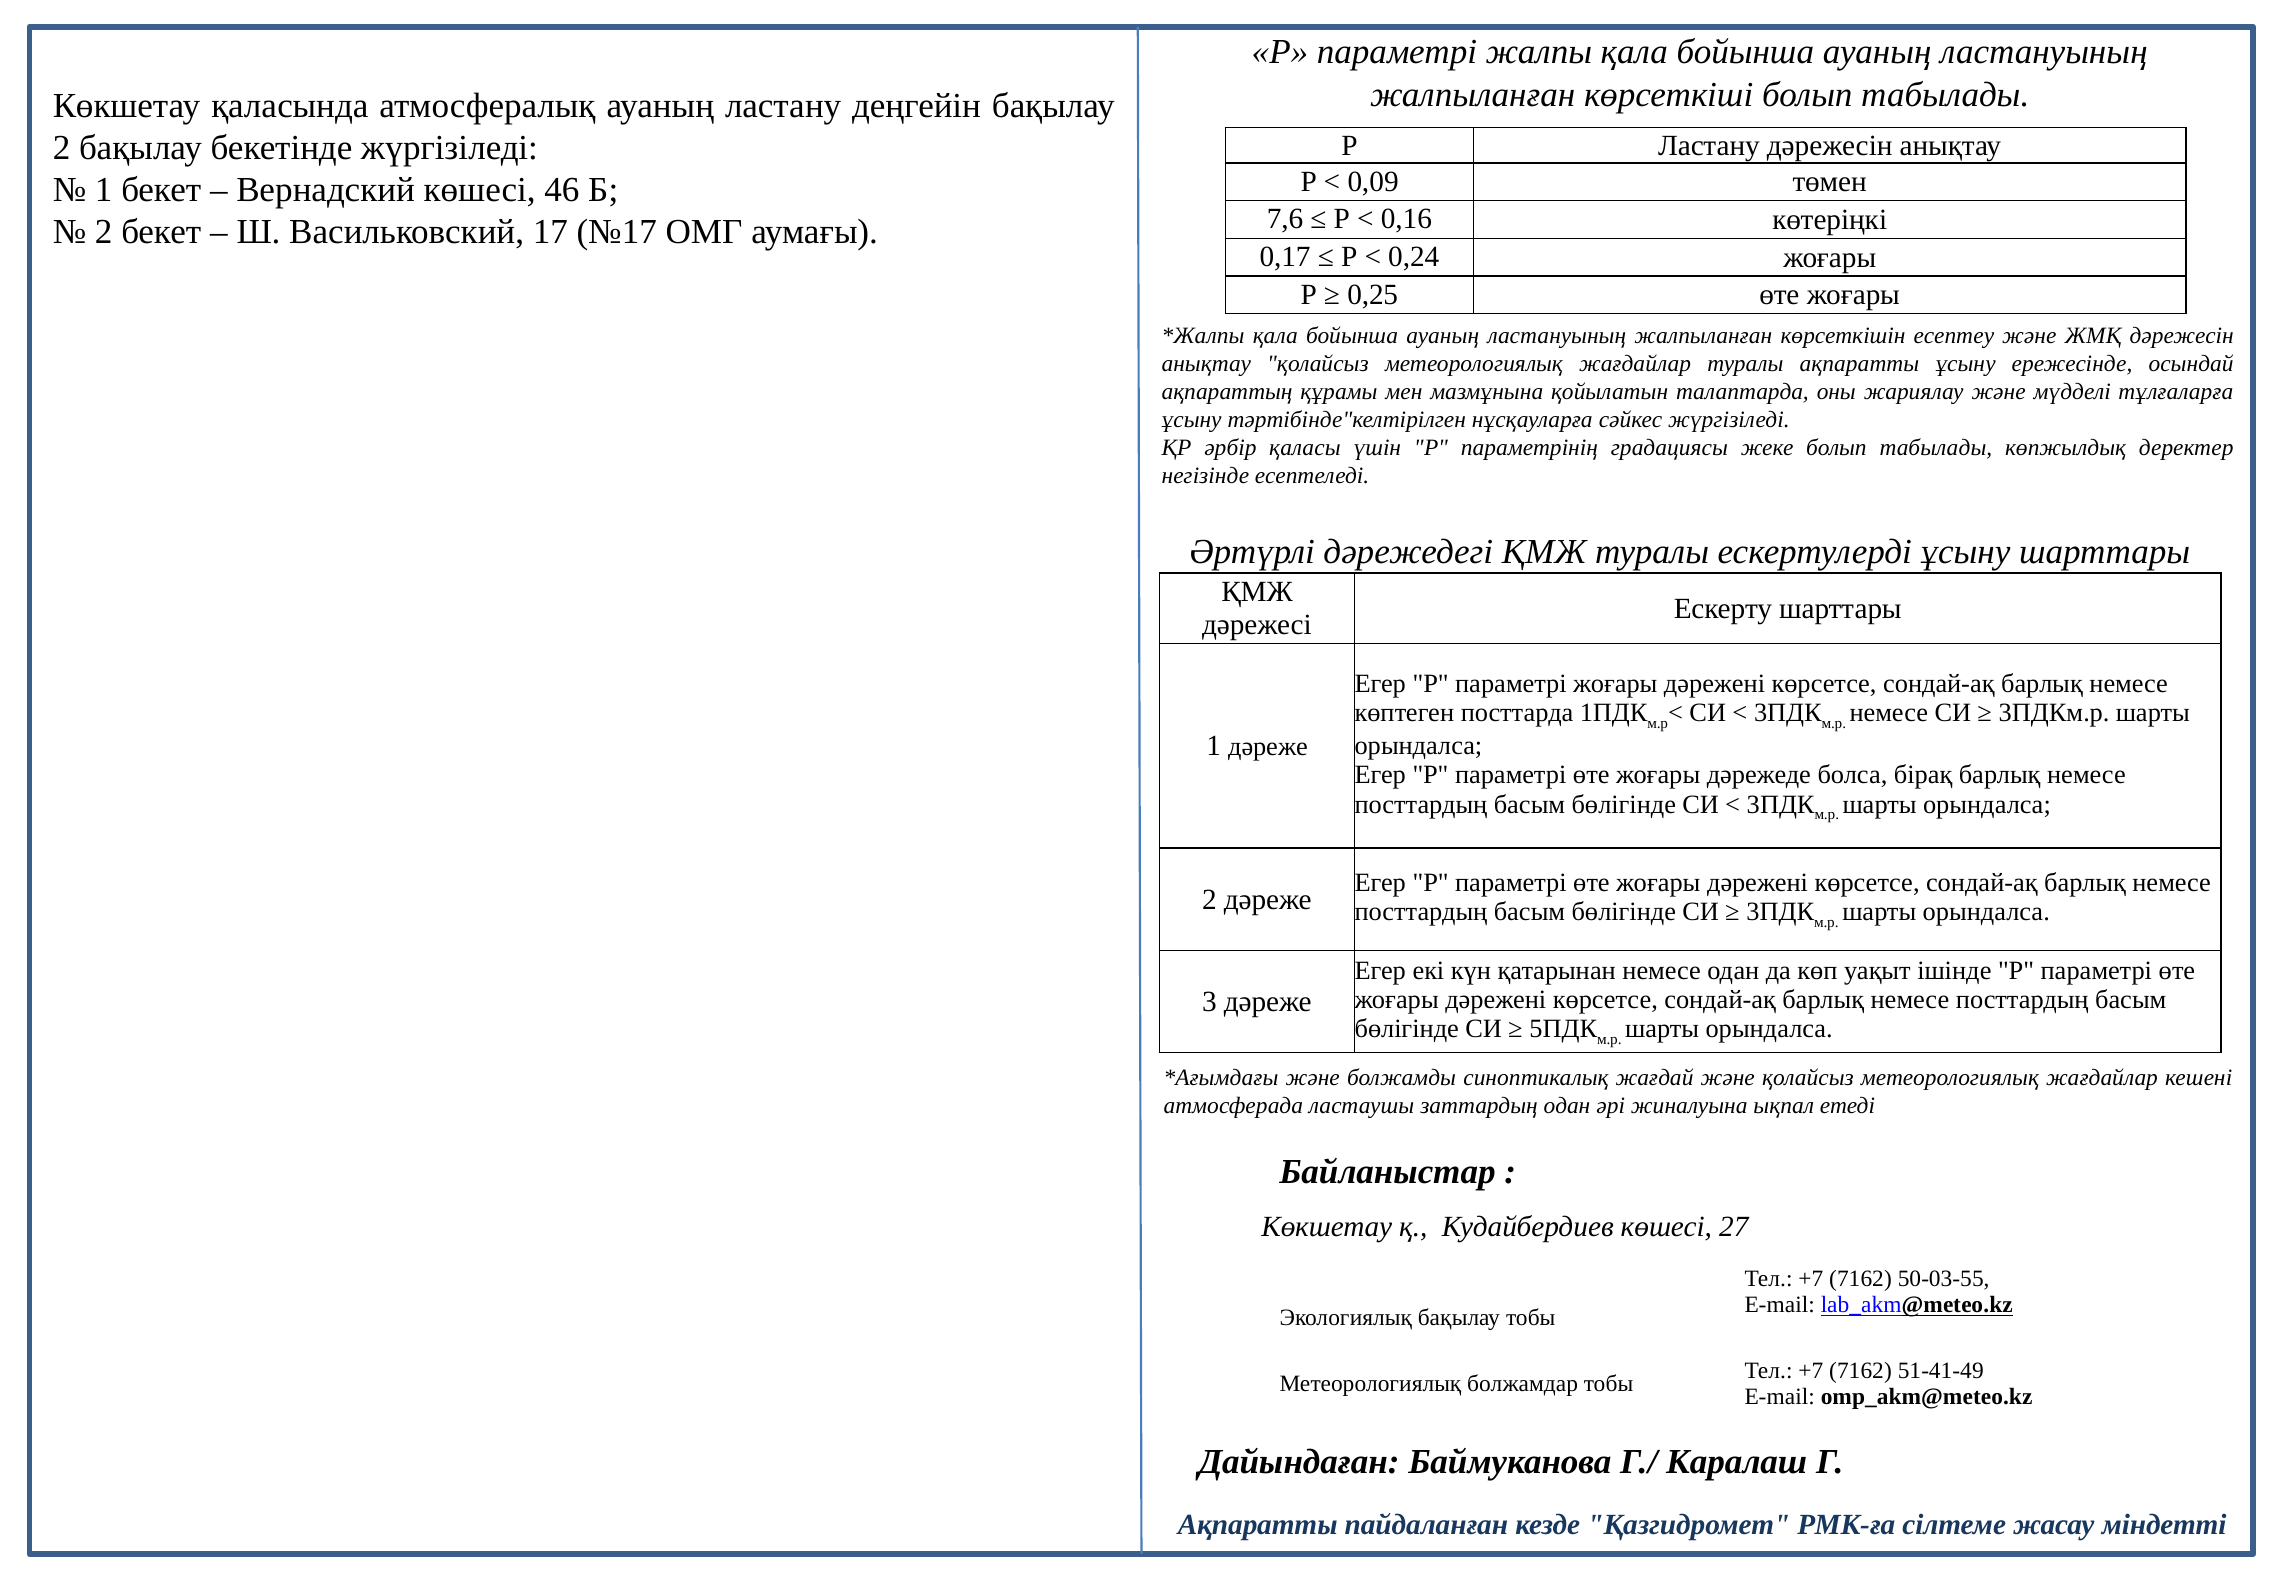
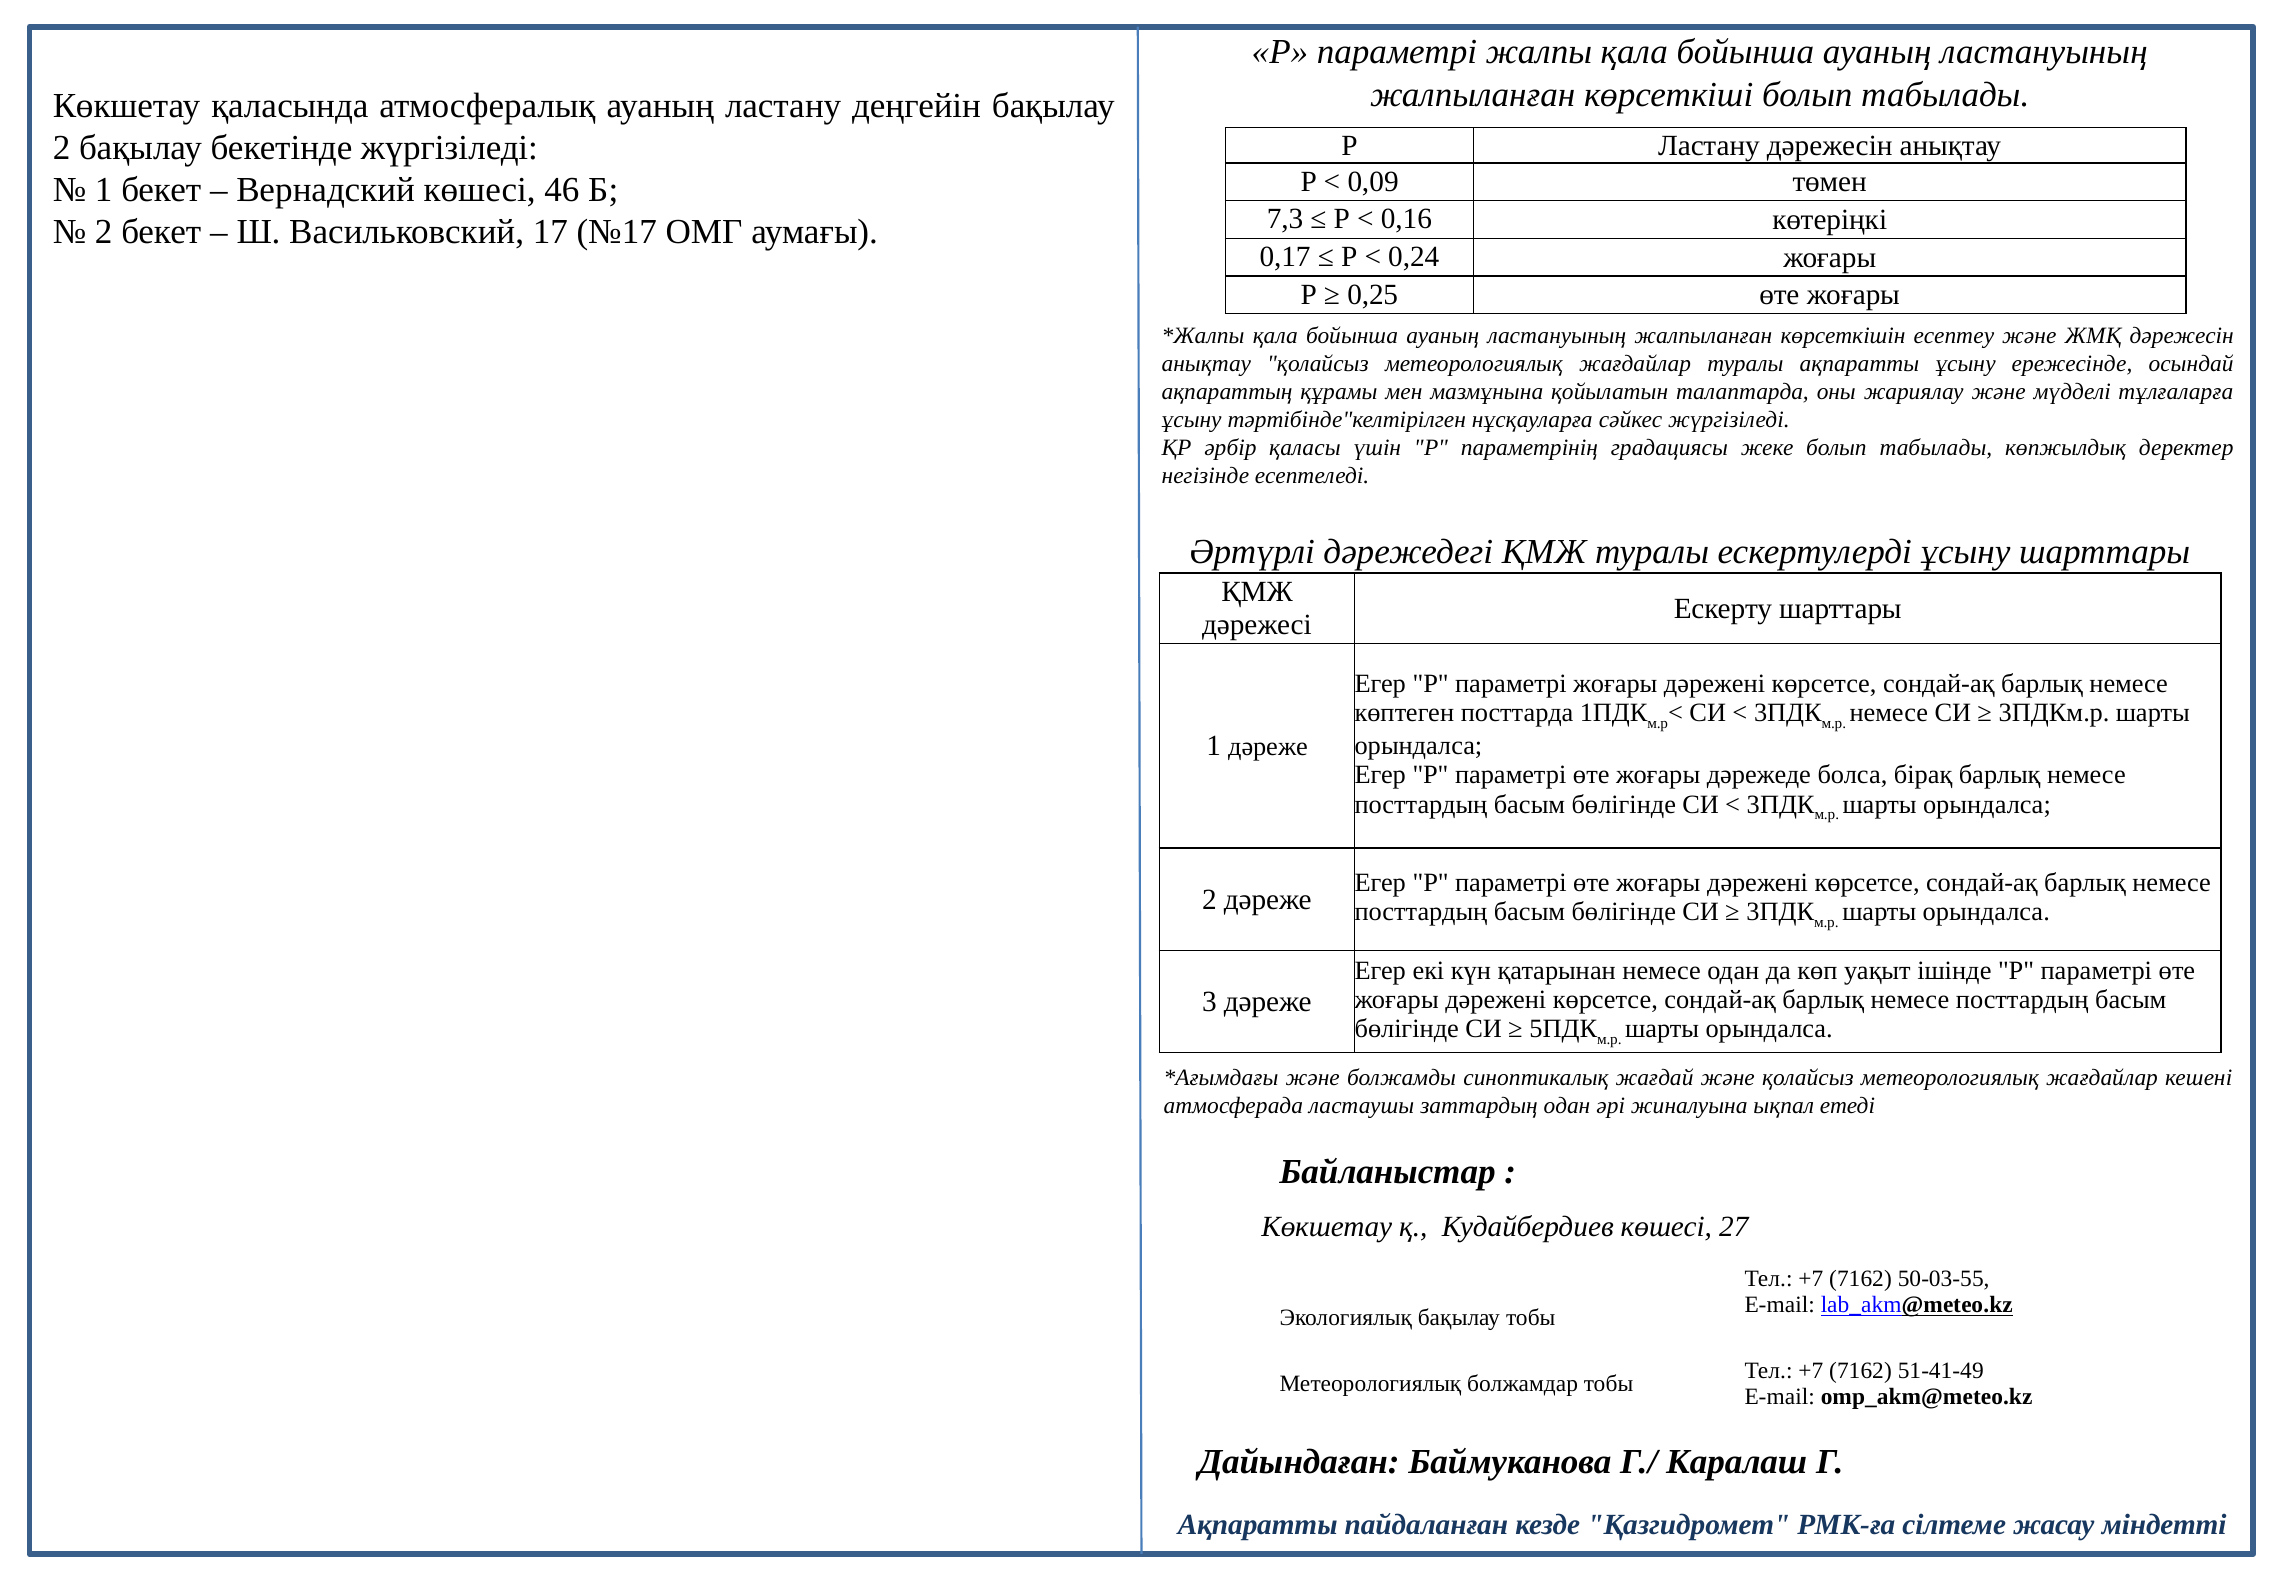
7,6: 7,6 -> 7,3
